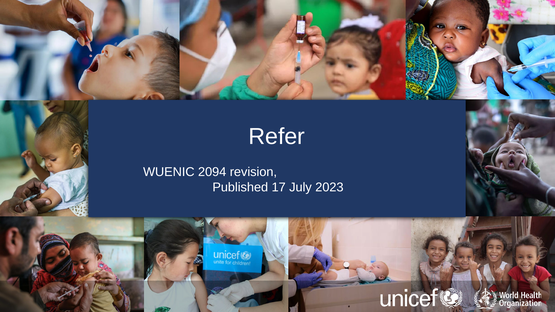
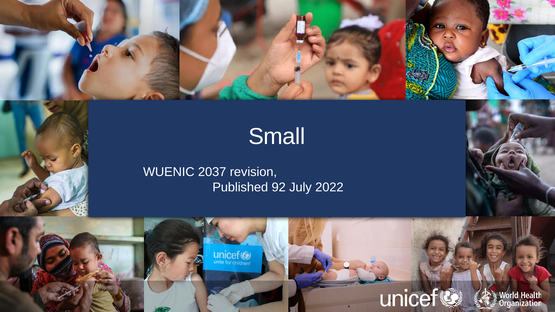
Refer: Refer -> Small
2094: 2094 -> 2037
17: 17 -> 92
2023: 2023 -> 2022
